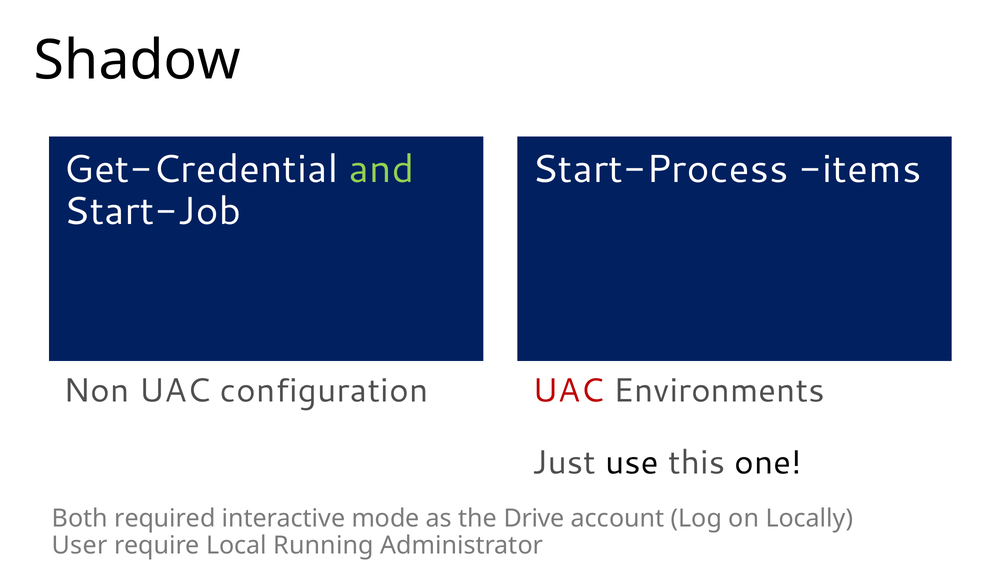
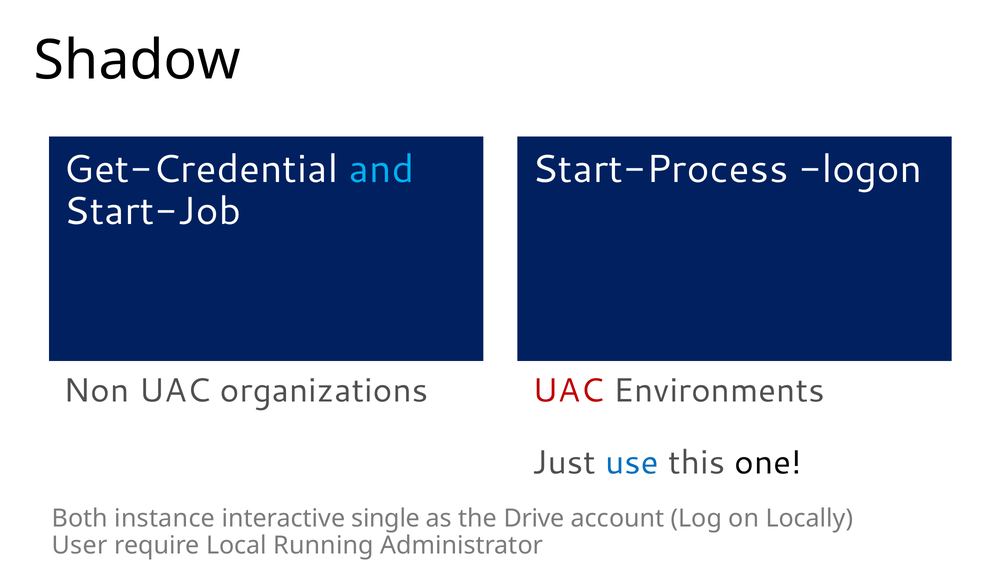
and colour: light green -> light blue
items: items -> logon
configuration: configuration -> organizations
use colour: black -> blue
required: required -> instance
mode: mode -> single
